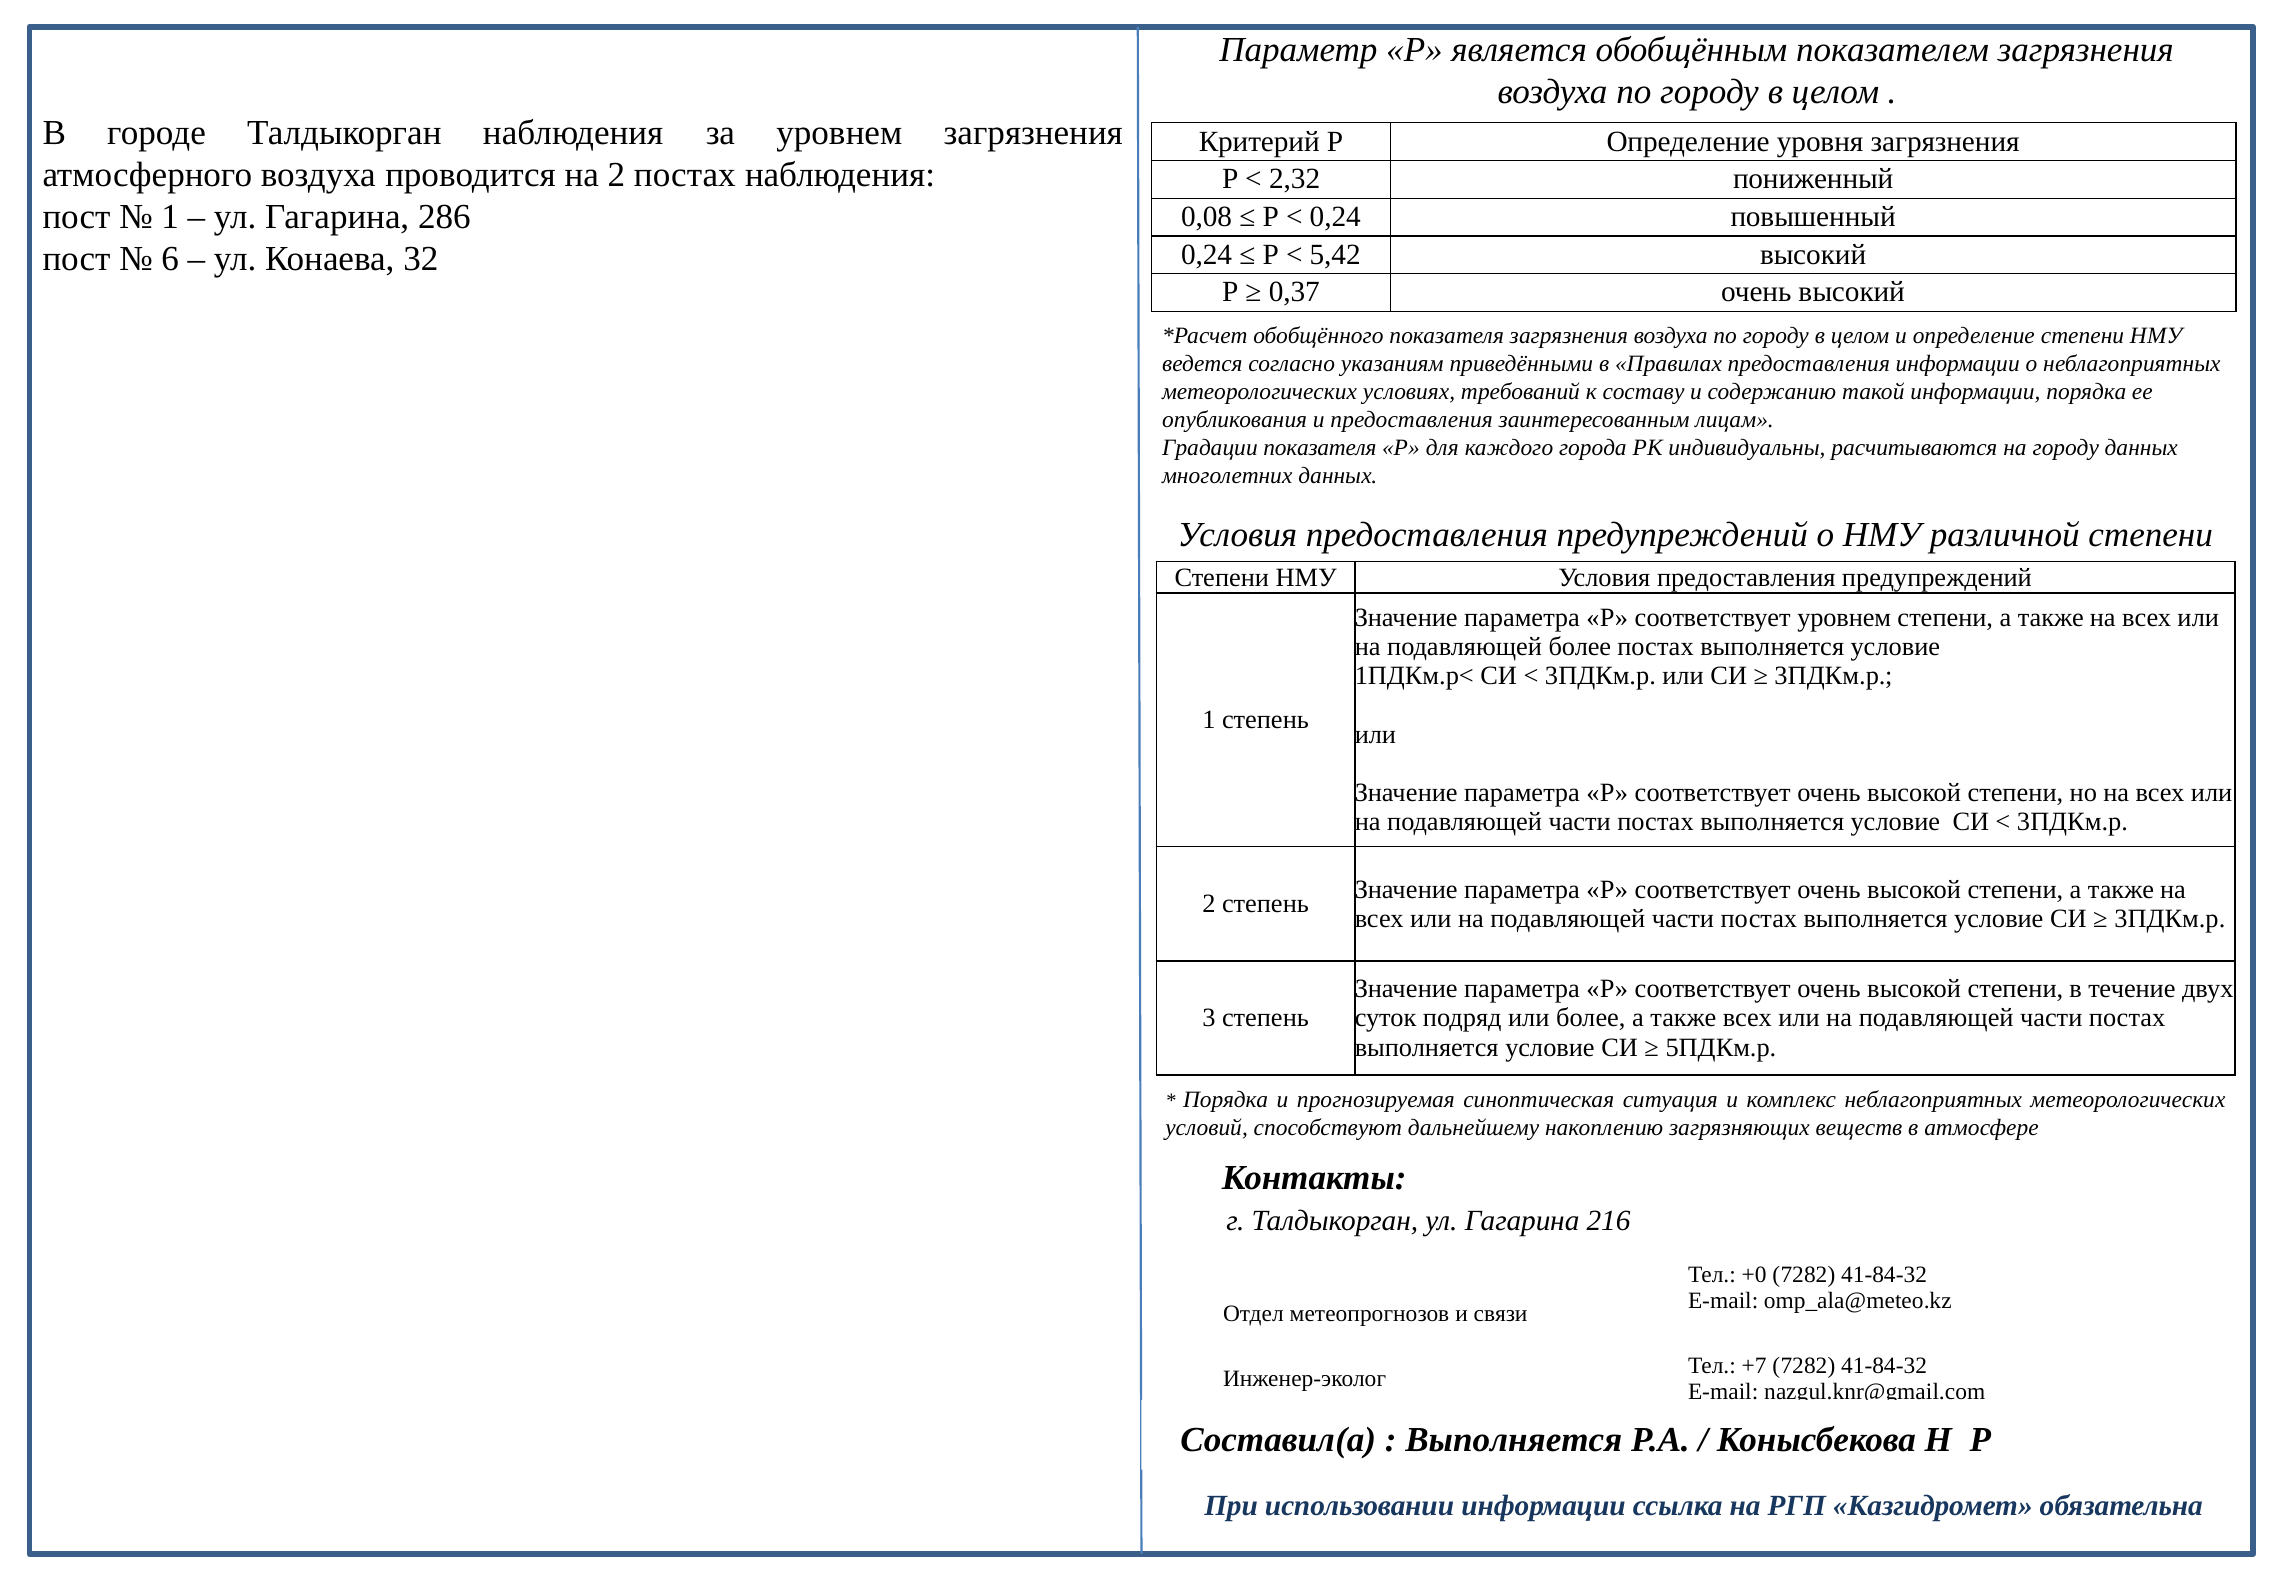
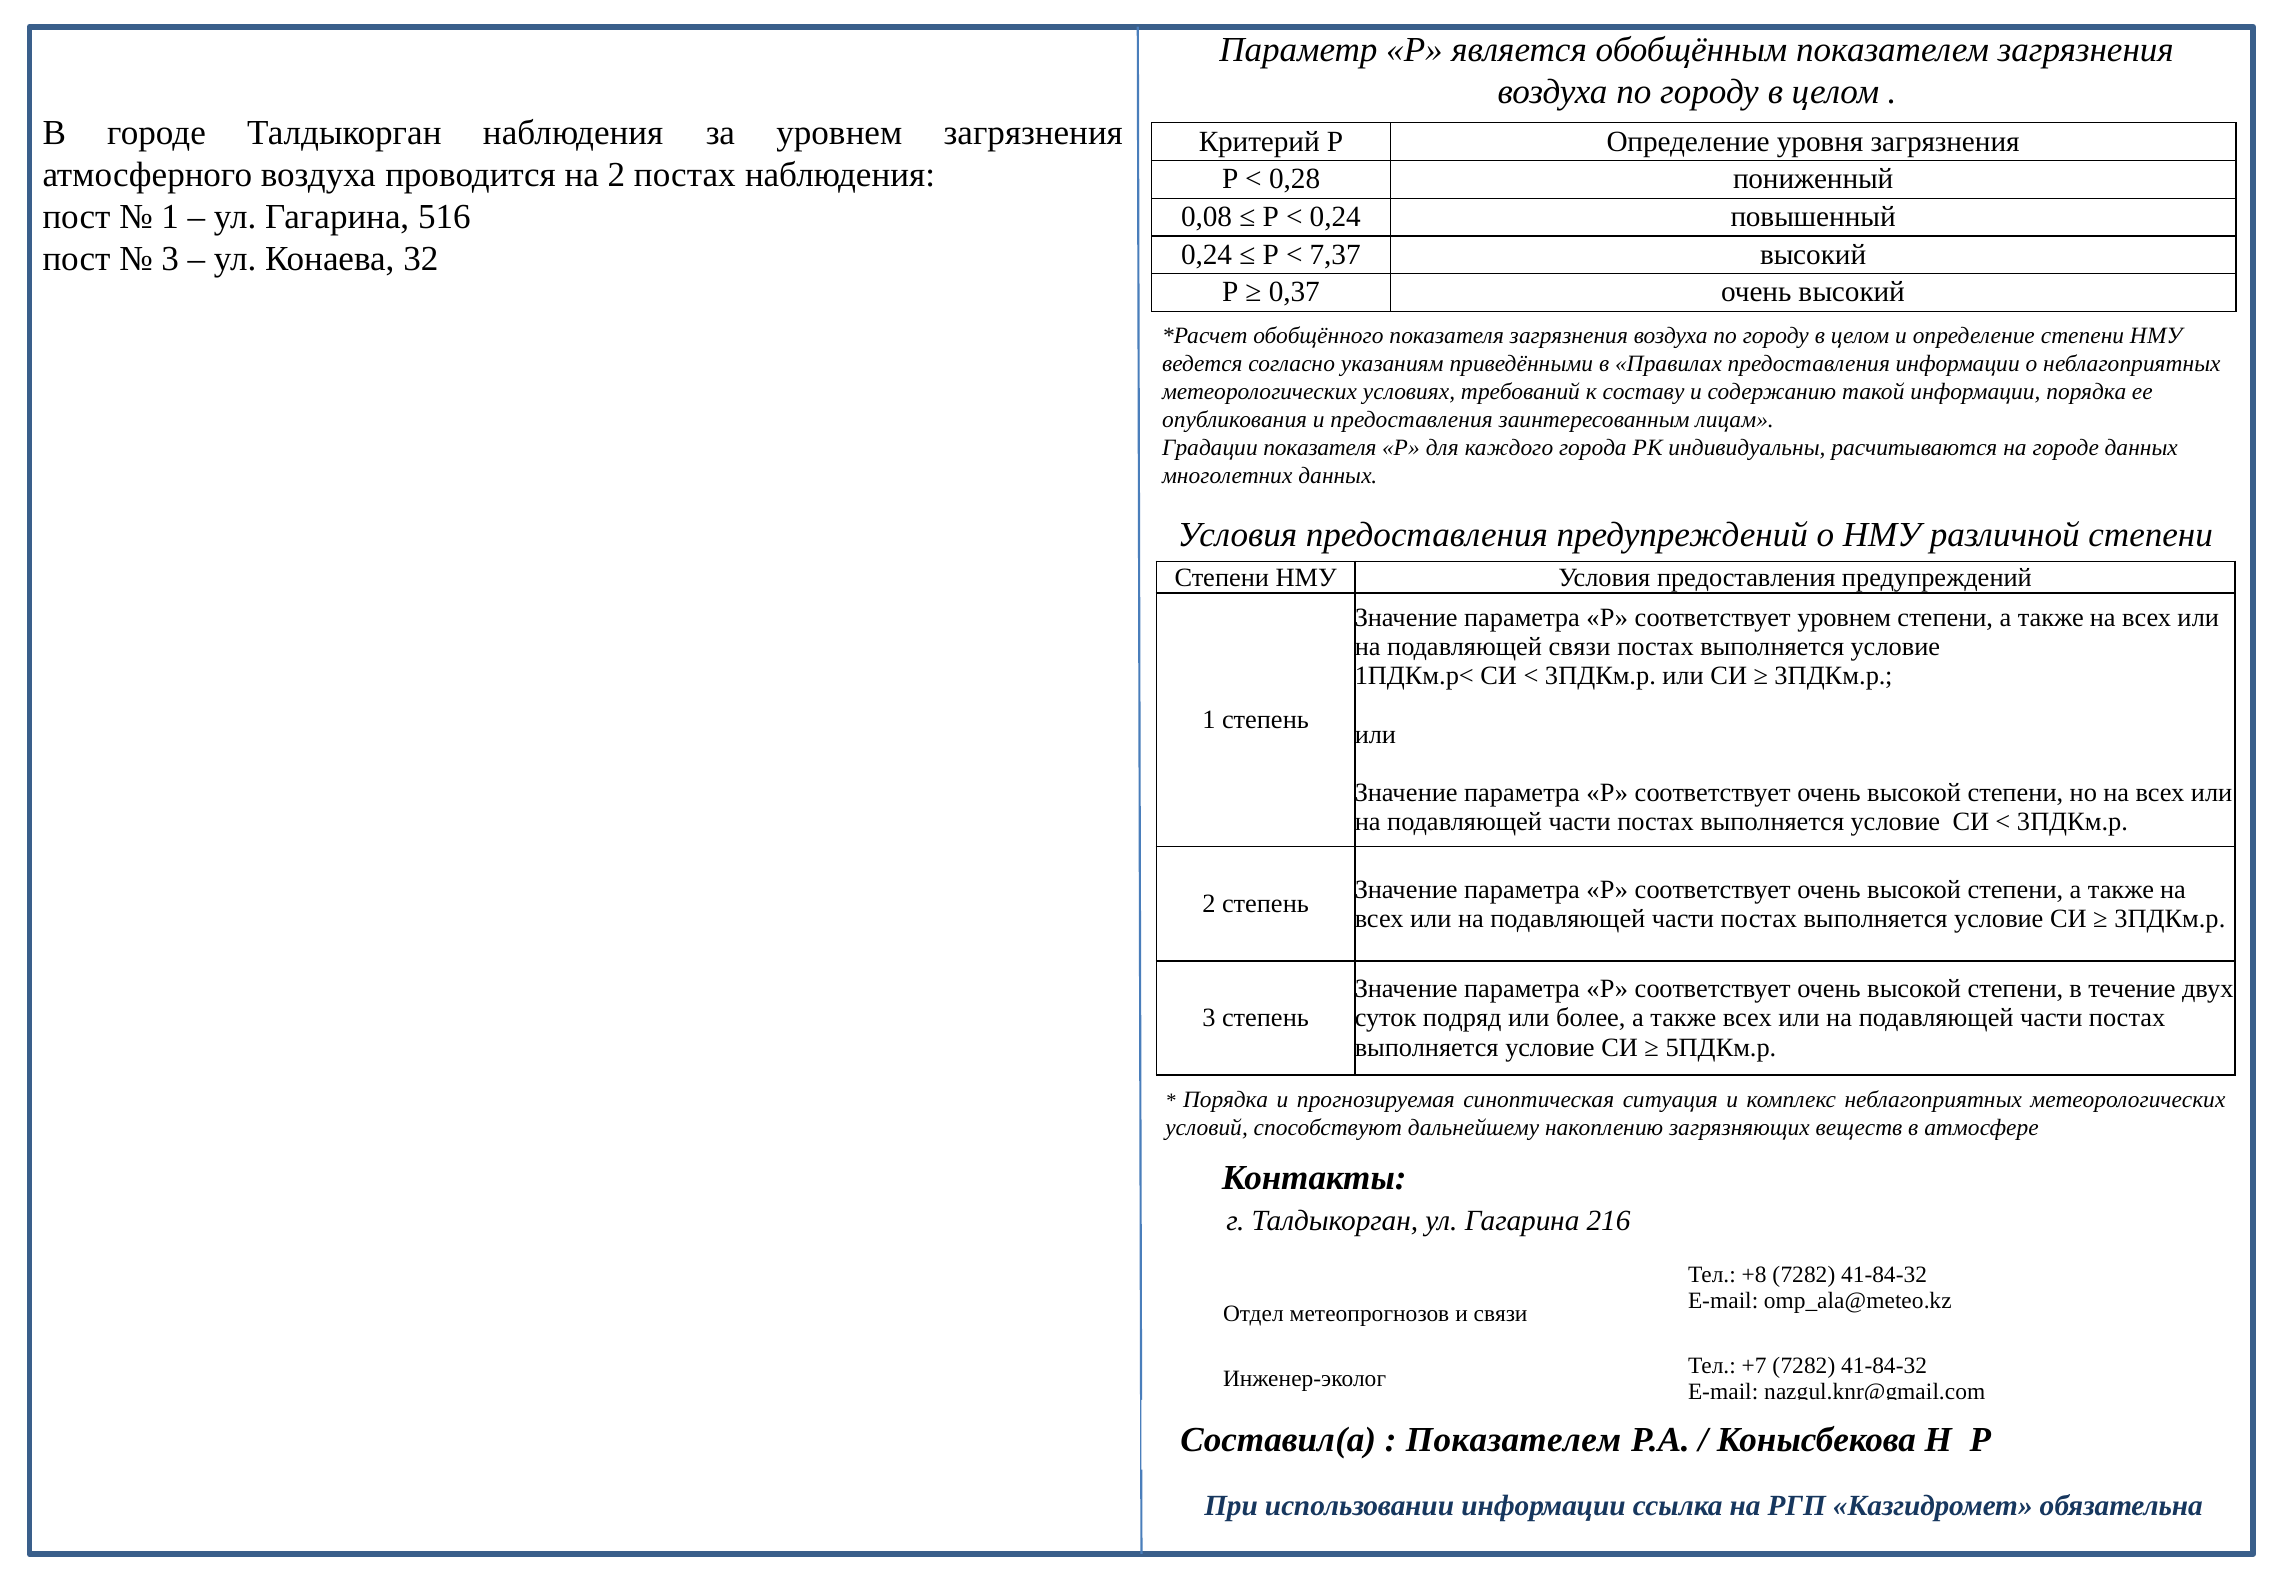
2,32: 2,32 -> 0,28
286: 286 -> 516
5,42: 5,42 -> 7,37
6 at (170, 259): 6 -> 3
на городу: городу -> городе
подавляющей более: более -> связи
+0: +0 -> +8
Выполняется at (1514, 1439): Выполняется -> Показателем
